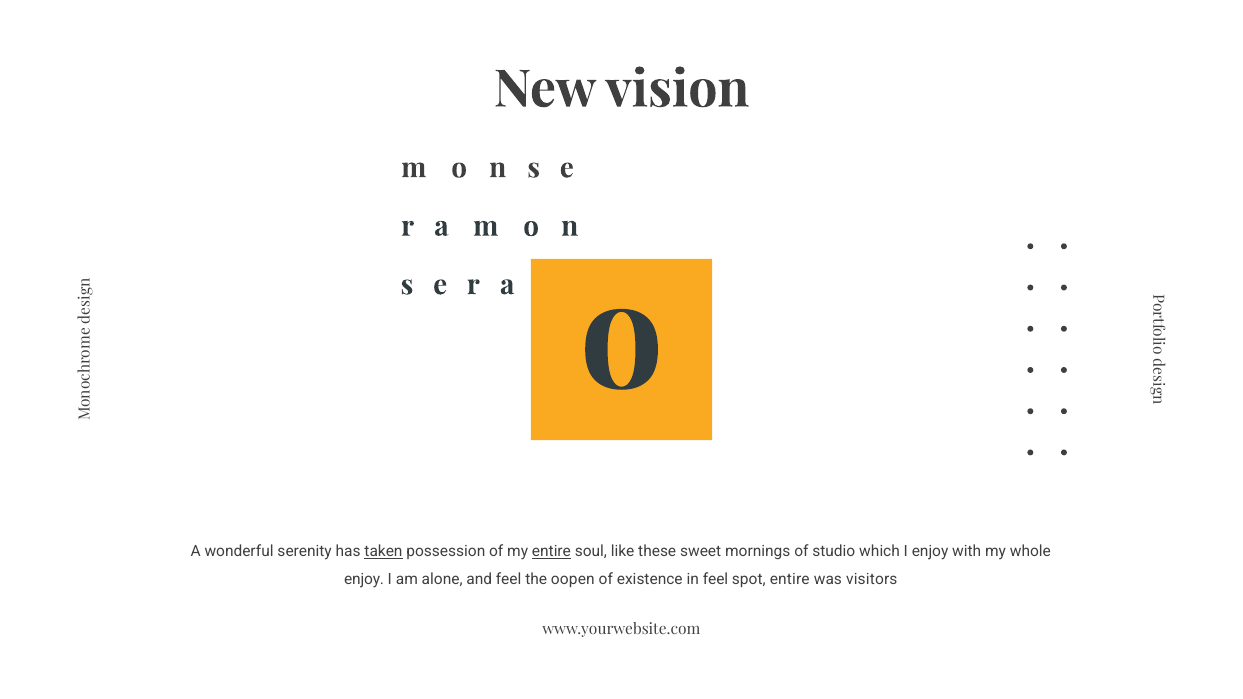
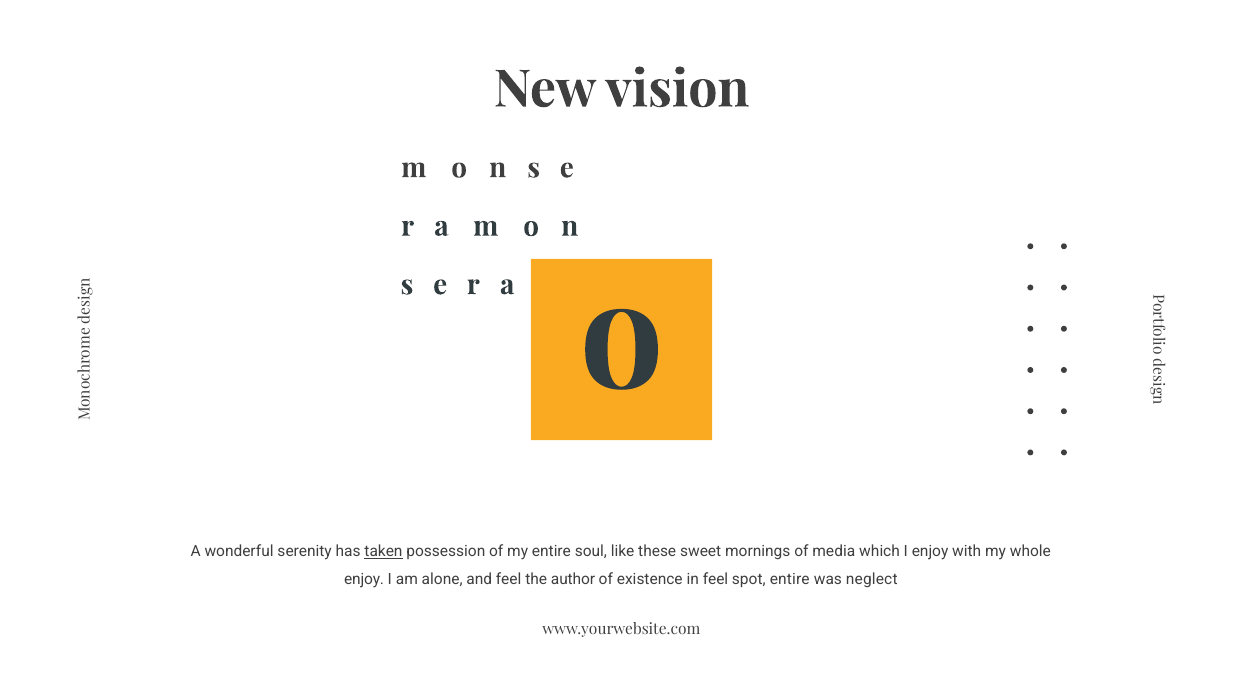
entire at (551, 552) underline: present -> none
studio: studio -> media
oopen: oopen -> author
visitors: visitors -> neglect
